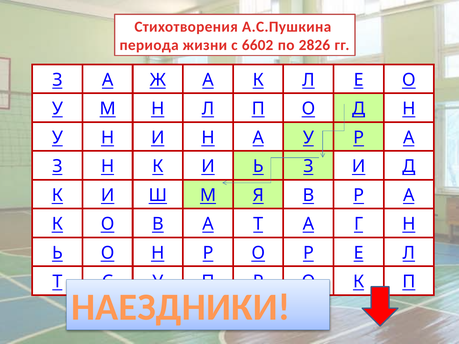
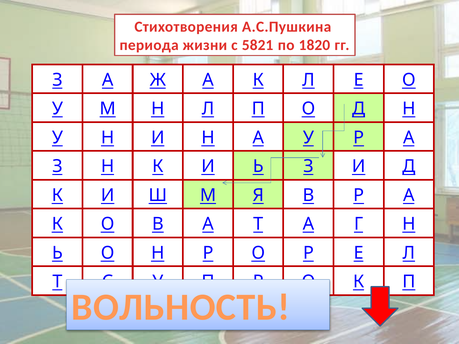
6602: 6602 -> 5821
2826: 2826 -> 1820
НАЕЗДНИКИ: НАЕЗДНИКИ -> ВОЛЬНОСТЬ
